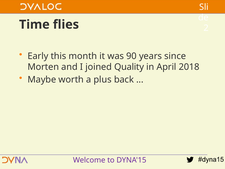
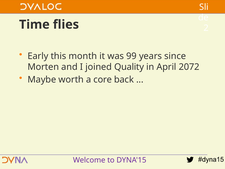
90: 90 -> 99
2018: 2018 -> 2072
plus: plus -> core
